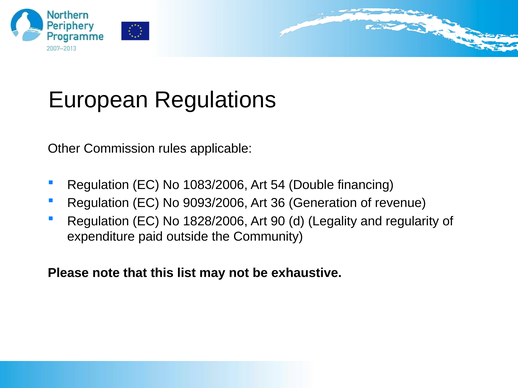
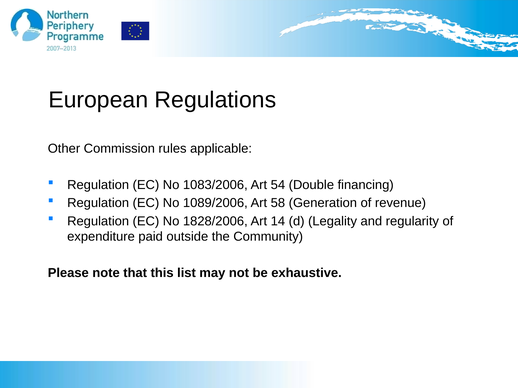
9093/2006: 9093/2006 -> 1089/2006
36: 36 -> 58
90: 90 -> 14
